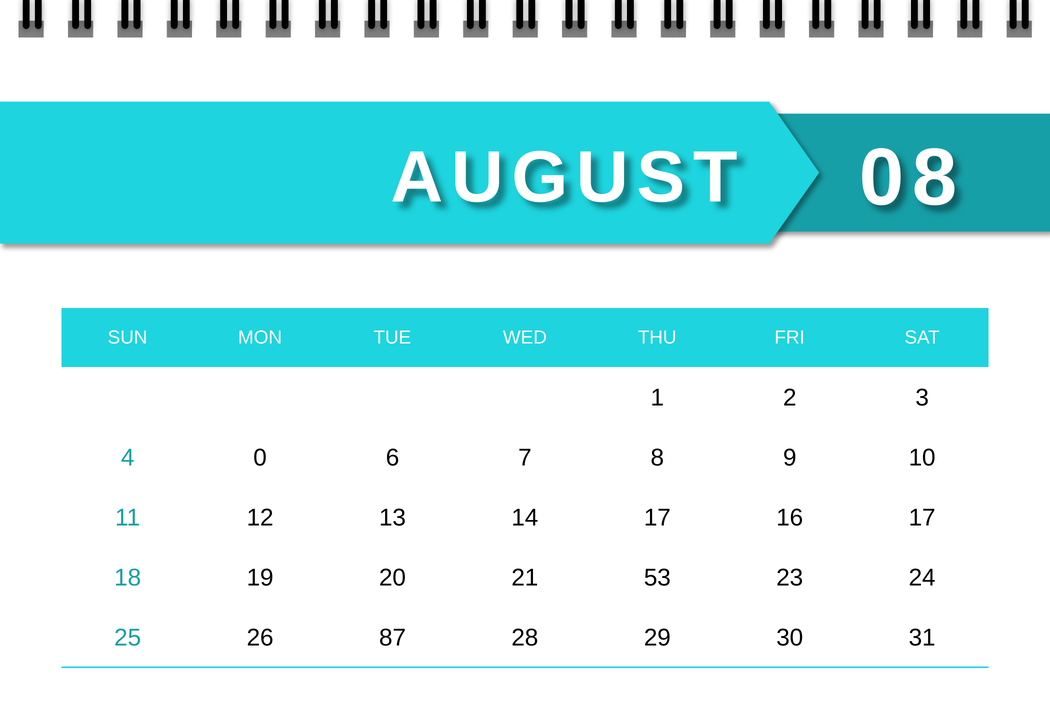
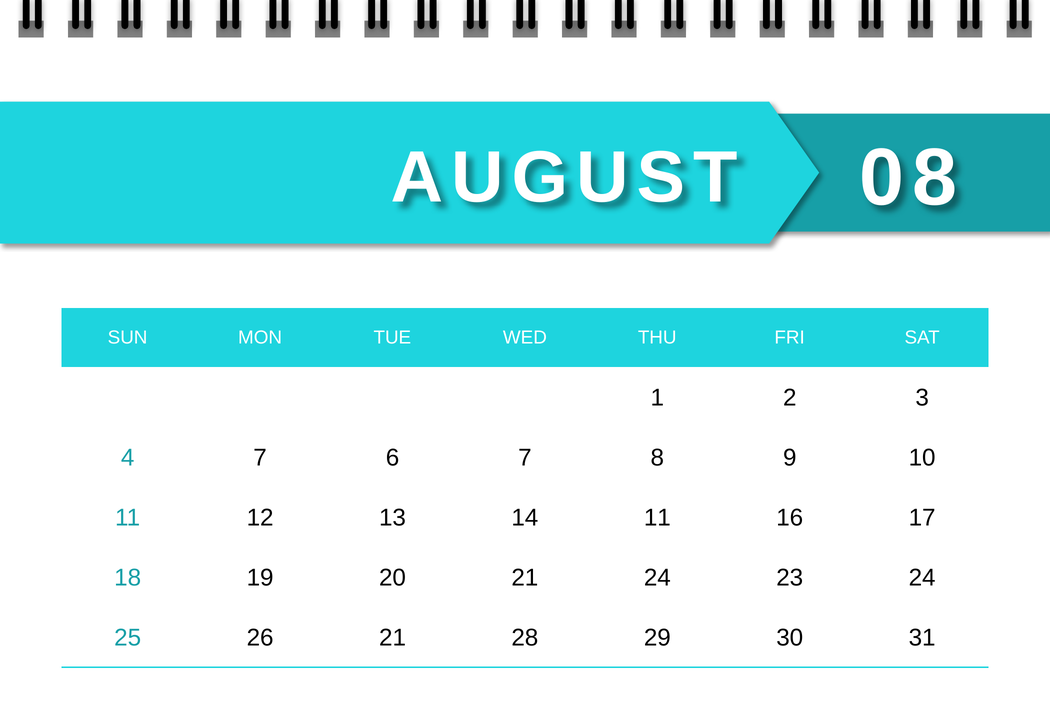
4 0: 0 -> 7
14 17: 17 -> 11
21 53: 53 -> 24
26 87: 87 -> 21
